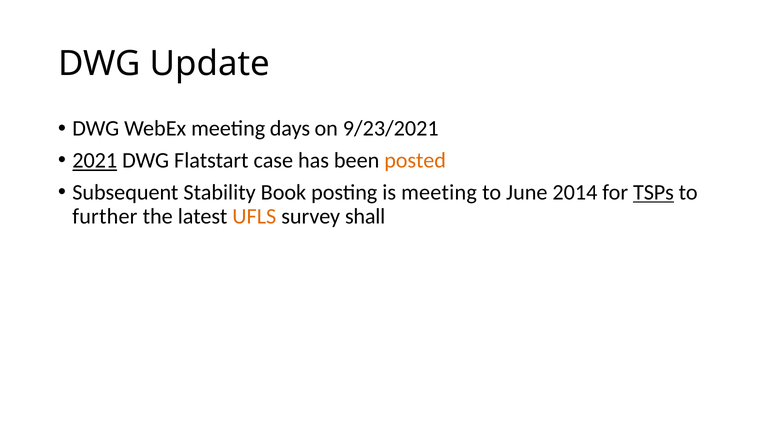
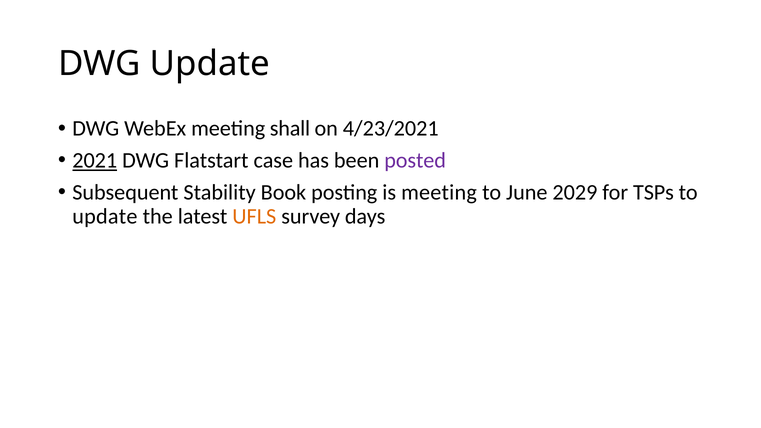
days: days -> shall
9/23/2021: 9/23/2021 -> 4/23/2021
posted colour: orange -> purple
2014: 2014 -> 2029
TSPs underline: present -> none
further at (105, 216): further -> update
shall: shall -> days
